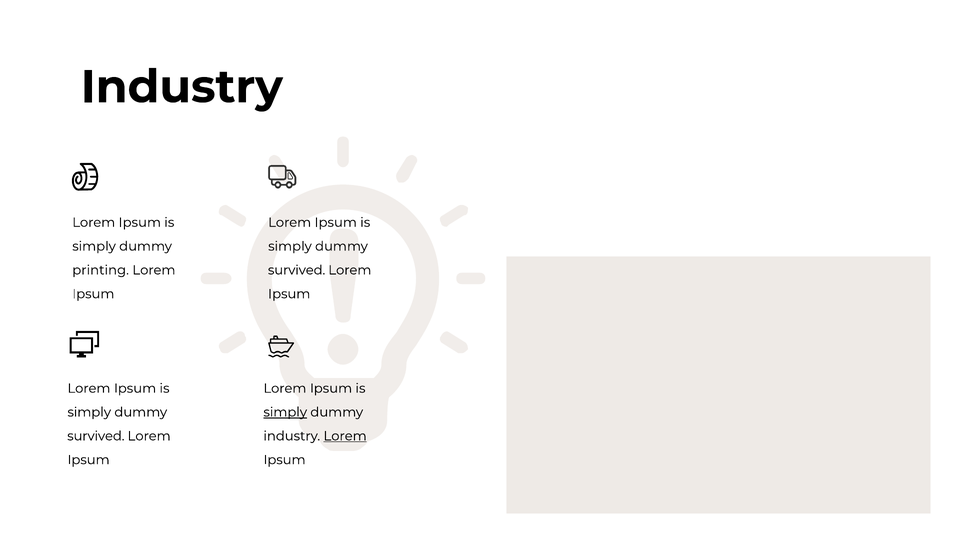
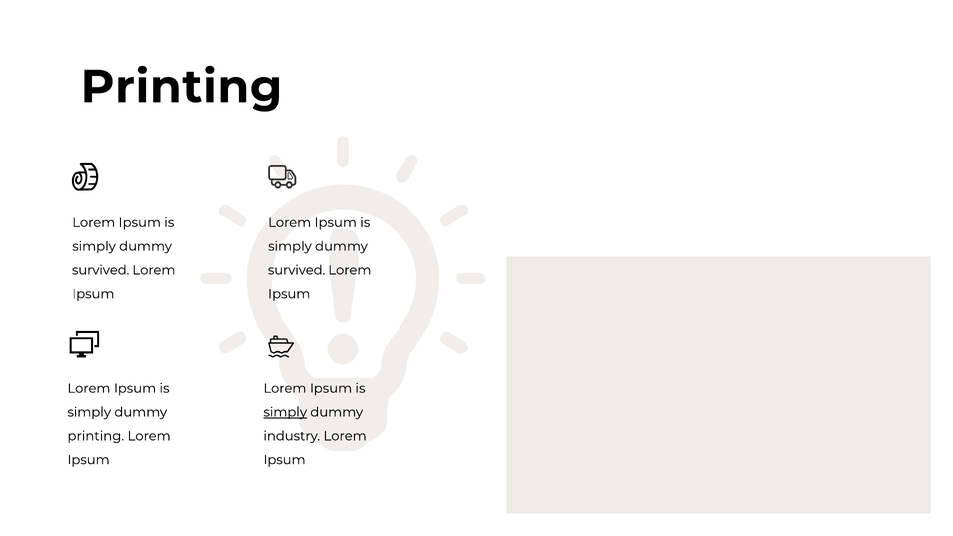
Industry at (182, 87): Industry -> Printing
printing at (101, 270): printing -> survived
survived at (96, 436): survived -> printing
Lorem at (345, 436) underline: present -> none
